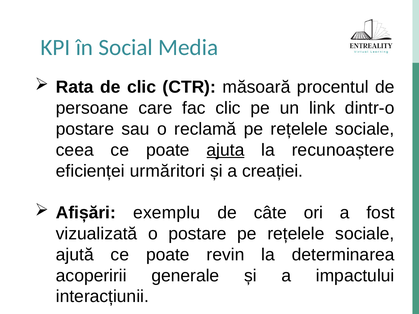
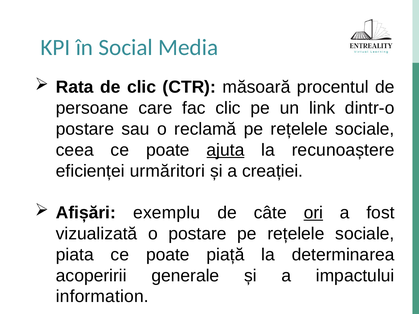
ori underline: none -> present
ajută: ajută -> piata
revin: revin -> piață
interacțiunii: interacțiunii -> information
